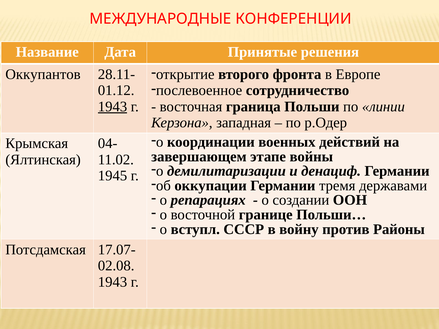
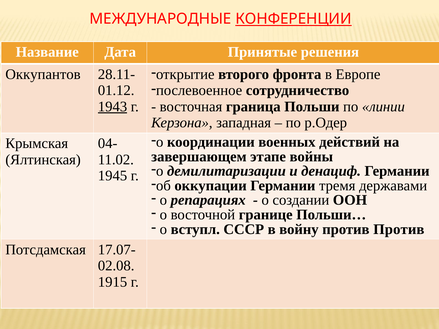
КОНФЕРЕНЦИИ underline: none -> present
против Районы: Районы -> Против
1943 at (113, 282): 1943 -> 1915
